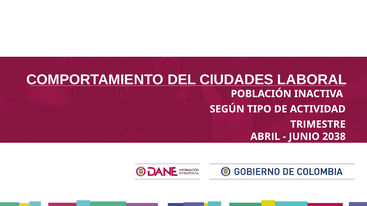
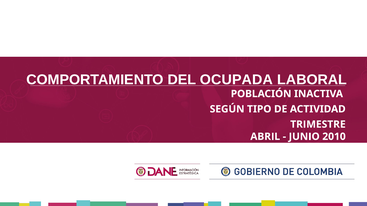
CIUDADES: CIUDADES -> OCUPADA
2038: 2038 -> 2010
